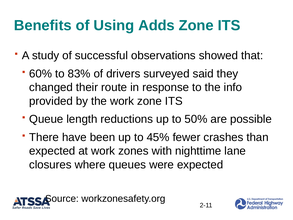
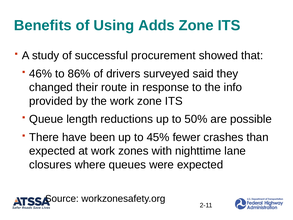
observations: observations -> procurement
60%: 60% -> 46%
83%: 83% -> 86%
